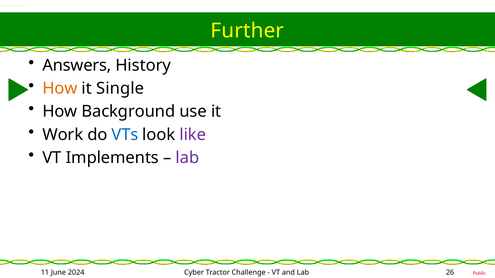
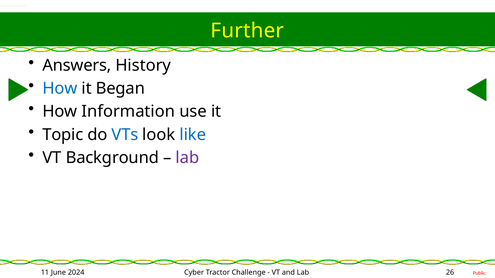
How at (60, 89) colour: orange -> blue
Single: Single -> Began
Background: Background -> Information
Work: Work -> Topic
like colour: purple -> blue
Implements: Implements -> Background
